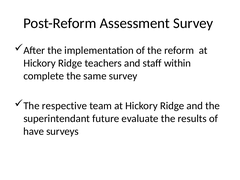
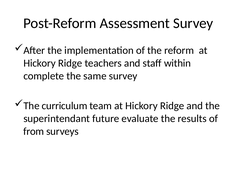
respective: respective -> curriculum
have: have -> from
